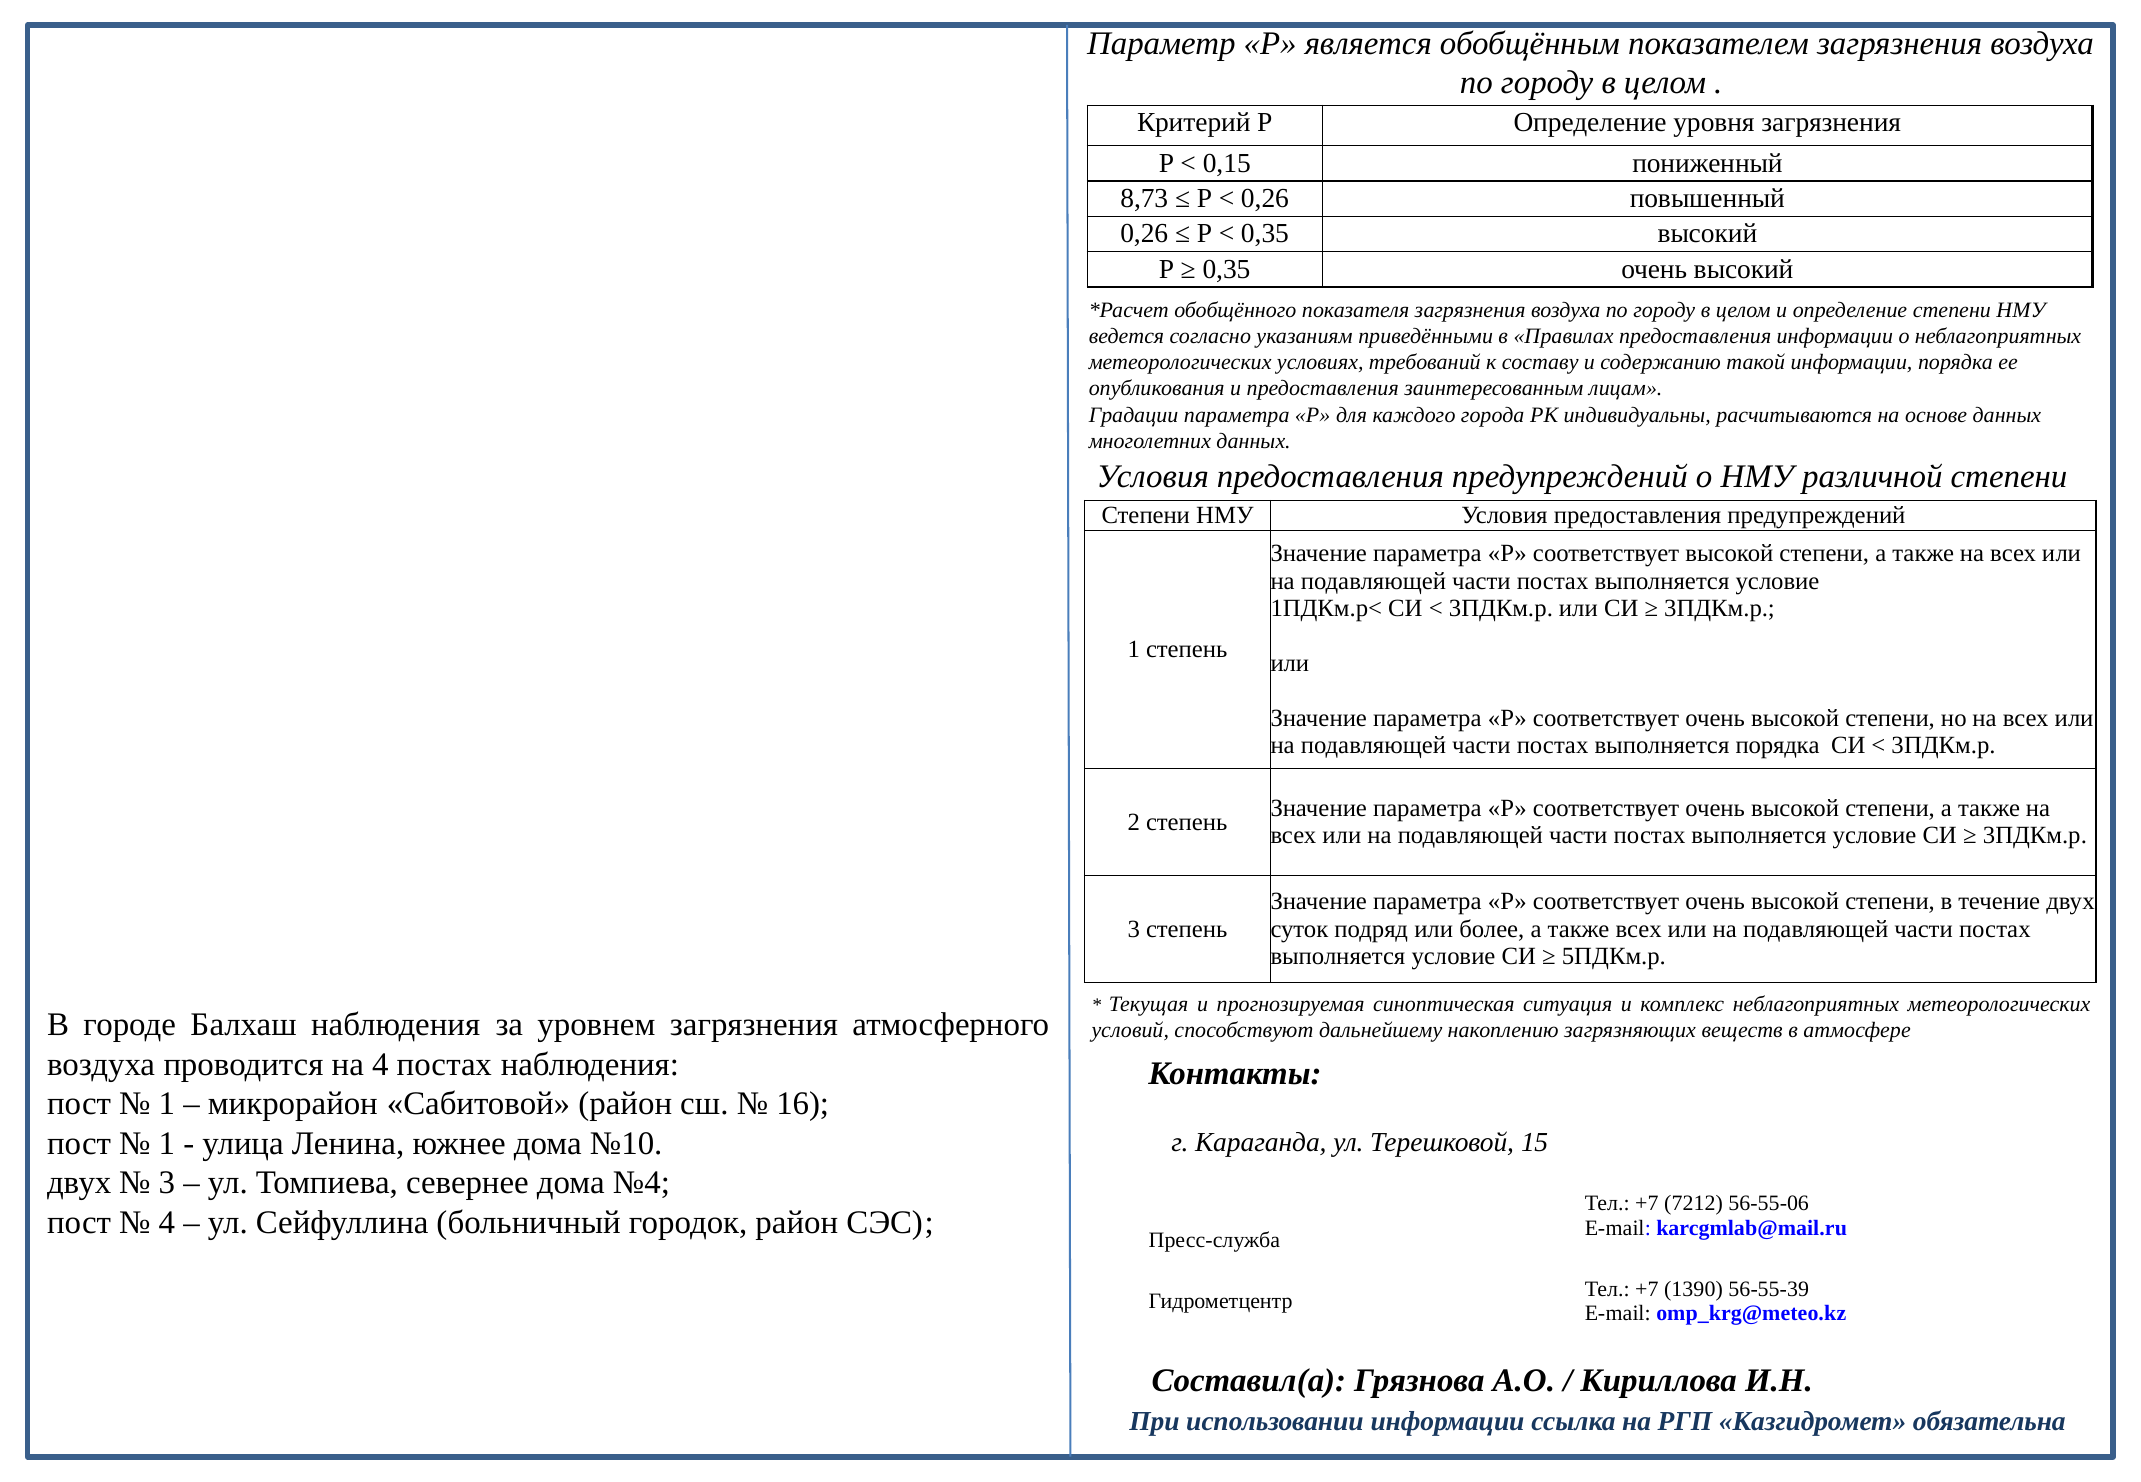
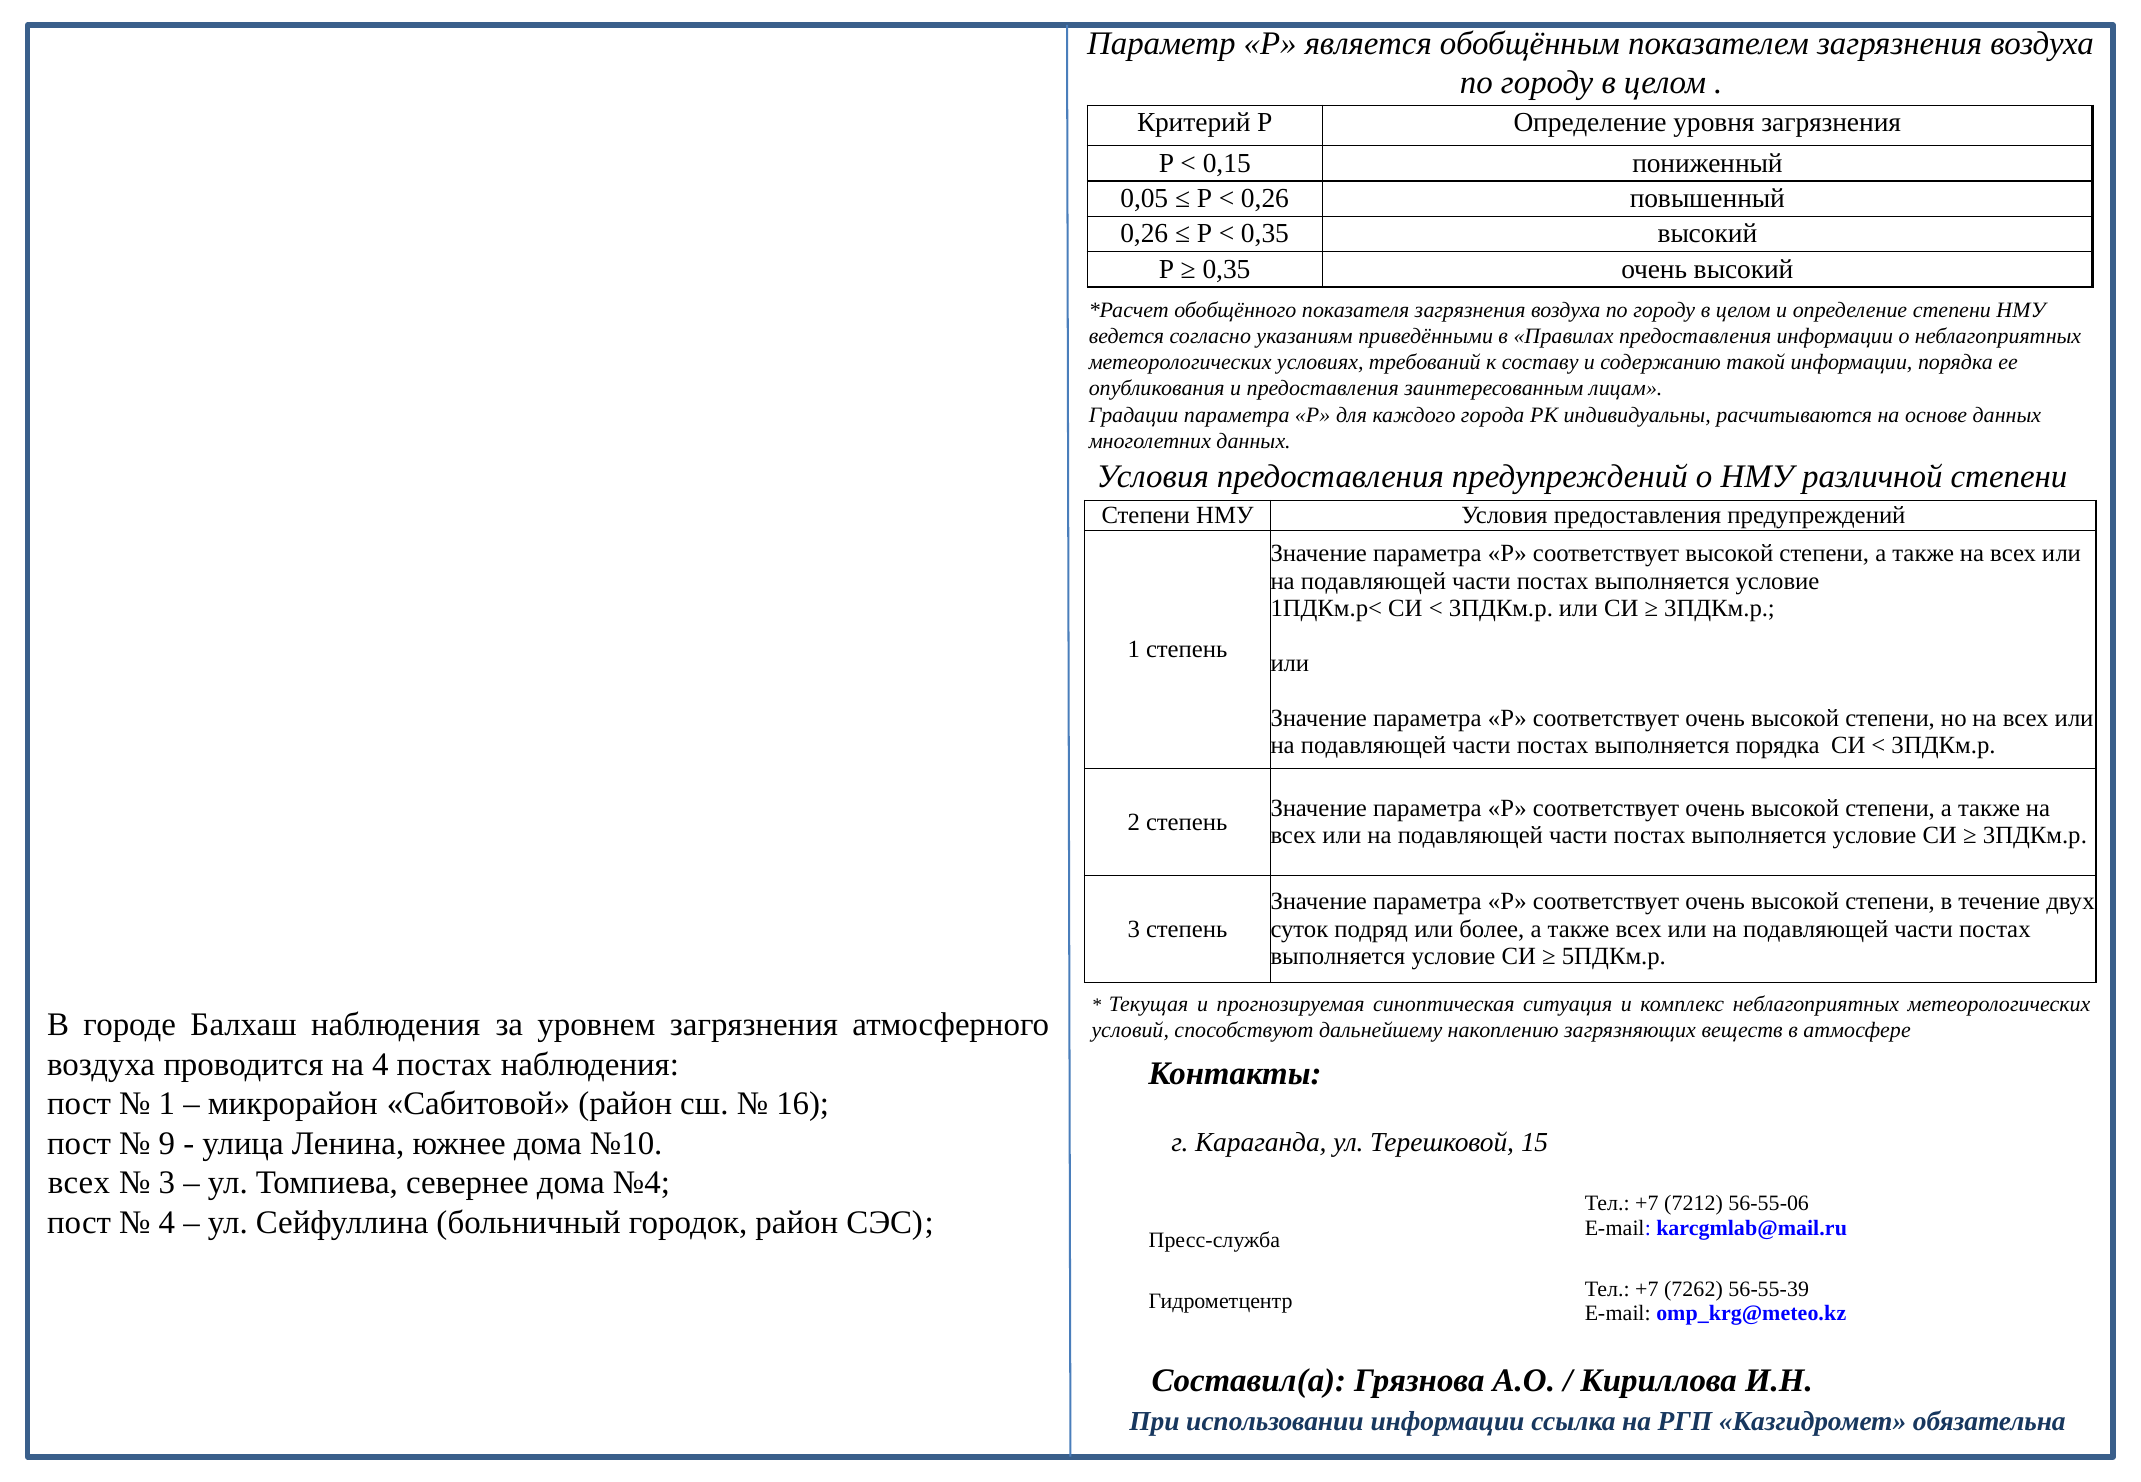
8,73: 8,73 -> 0,05
1 at (167, 1143): 1 -> 9
двух at (79, 1183): двух -> всех
1390: 1390 -> 7262
